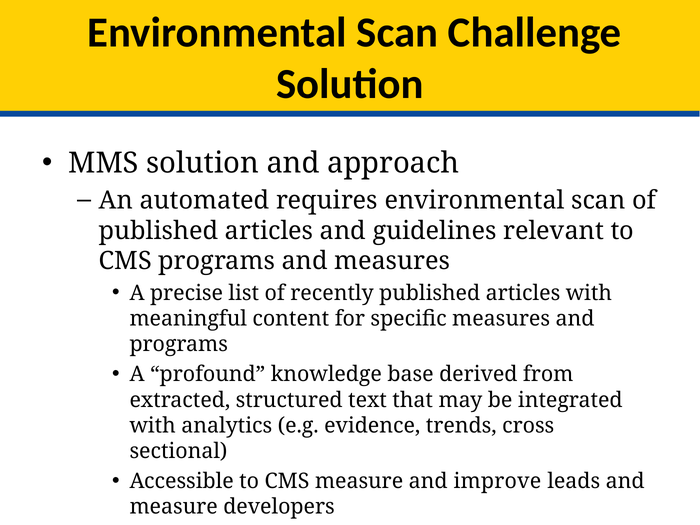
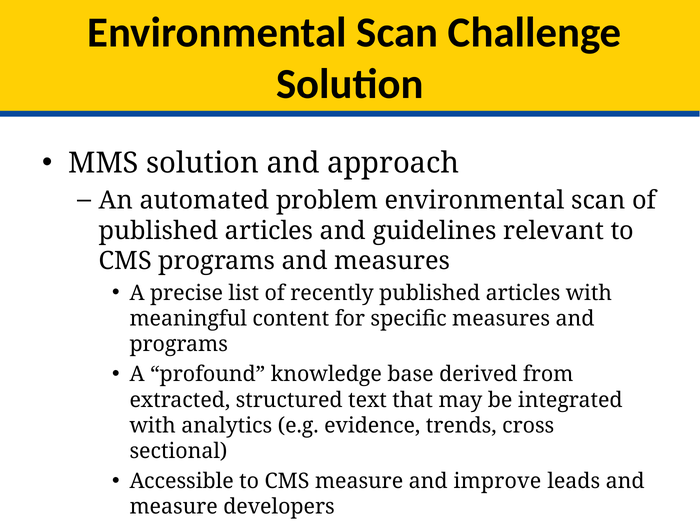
requires: requires -> problem
